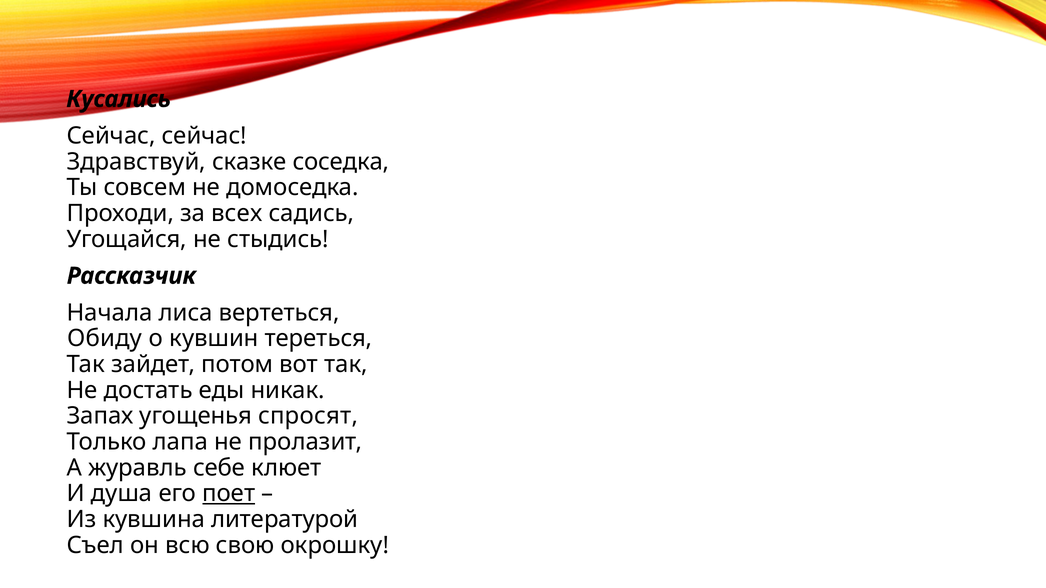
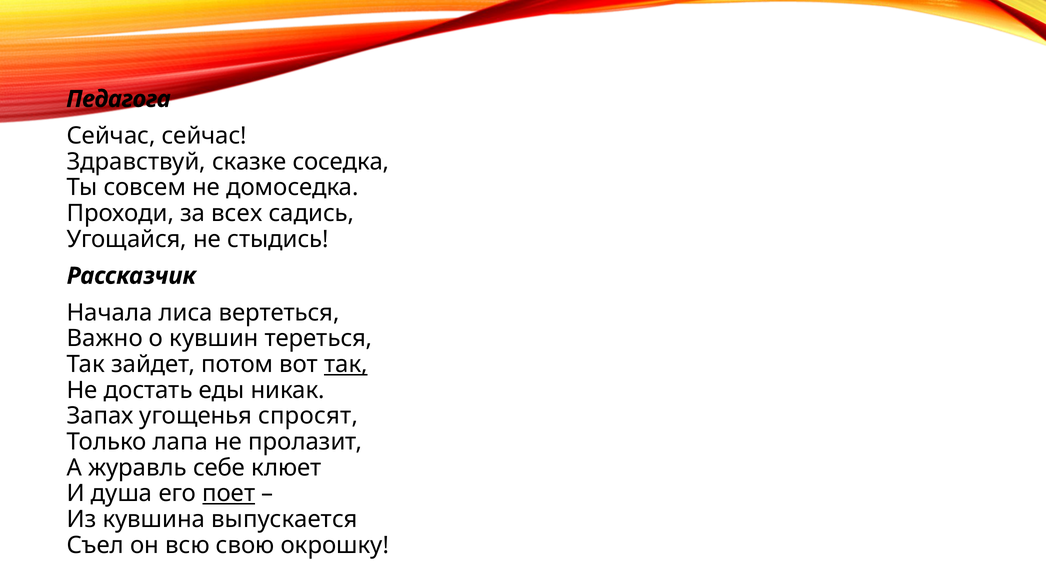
Кусались: Кусались -> Педагога
Обиду: Обиду -> Важно
так at (346, 365) underline: none -> present
литературой: литературой -> выпускается
